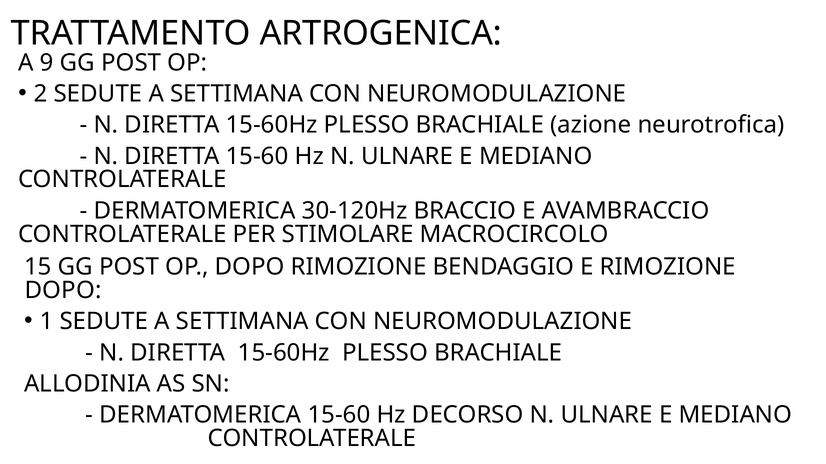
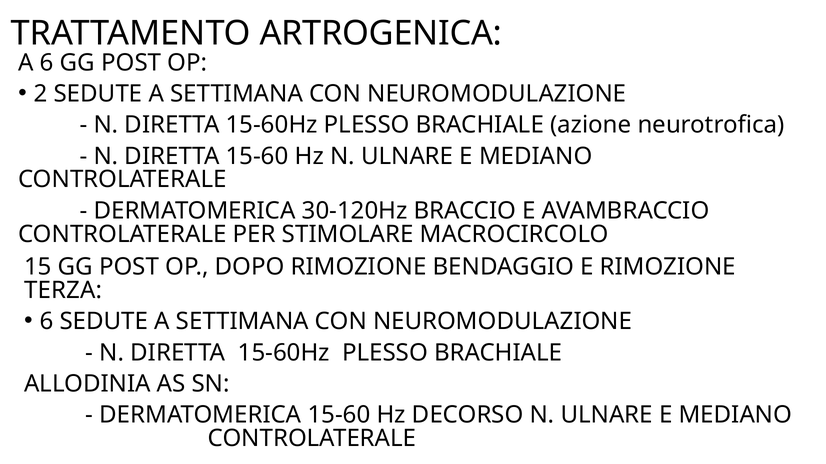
A 9: 9 -> 6
DOPO at (63, 291): DOPO -> TERZA
1 at (47, 322): 1 -> 6
